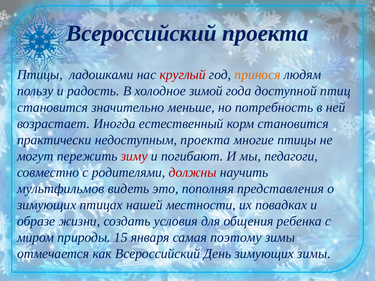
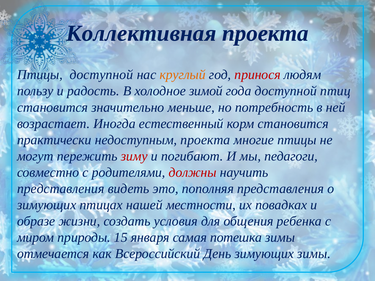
Всероссийский at (141, 33): Всероссийский -> Коллективная
Птицы ладошками: ладошками -> доступной
круглый colour: red -> orange
принося colour: orange -> red
мультфильмов at (61, 189): мультфильмов -> представления
поэтому: поэтому -> потешка
